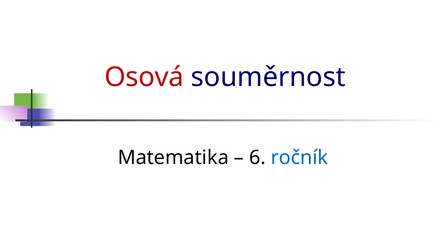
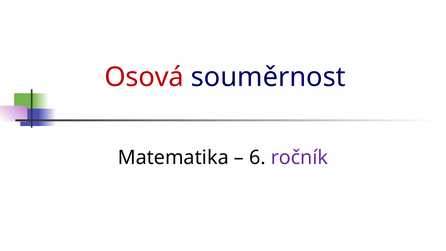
ročník colour: blue -> purple
